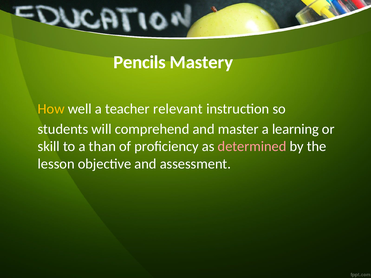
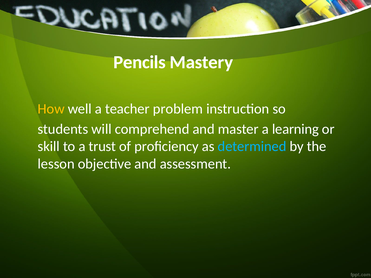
relevant: relevant -> problem
than: than -> trust
determined colour: pink -> light blue
